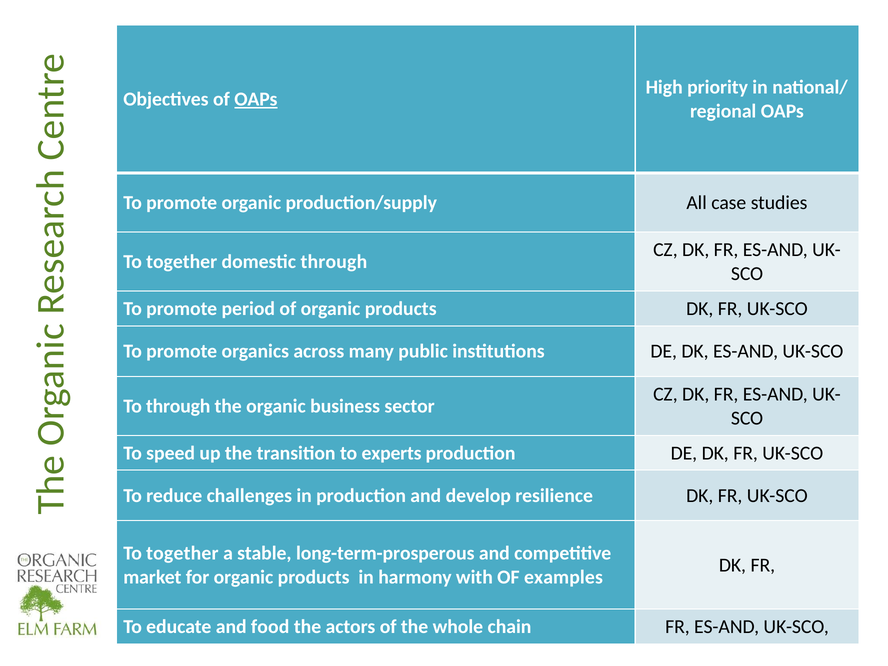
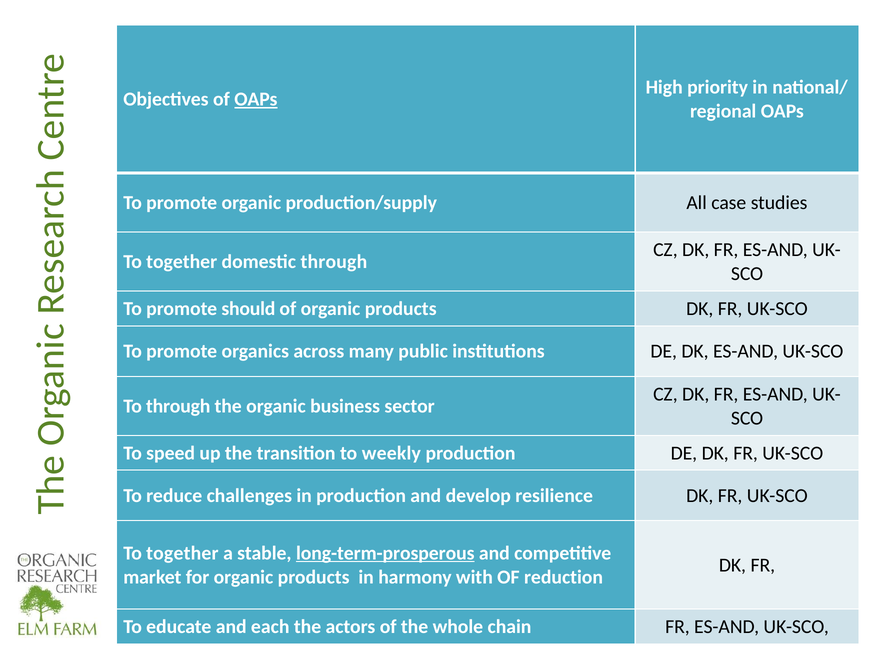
period: period -> should
experts: experts -> weekly
long-term-prosperous underline: none -> present
examples: examples -> reduction
food: food -> each
